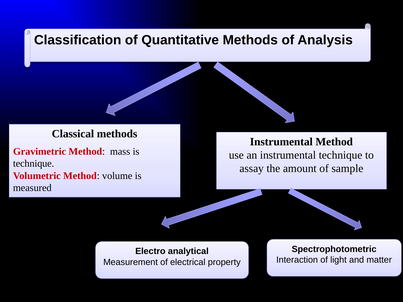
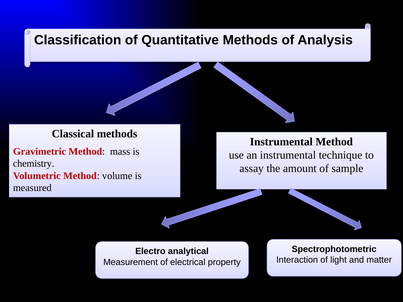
technique at (34, 164): technique -> chemistry
